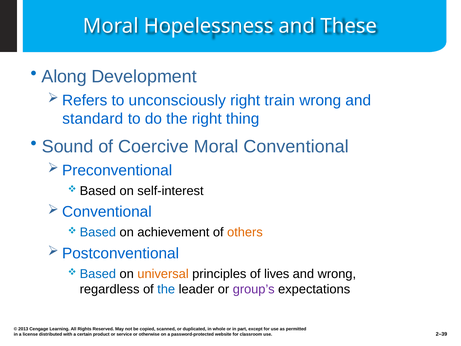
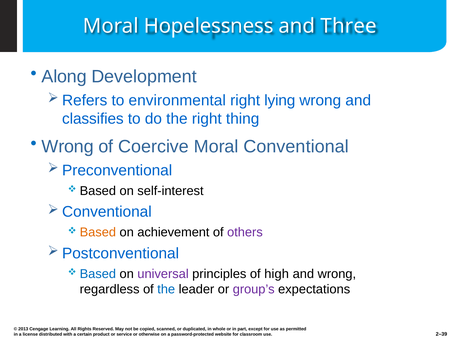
These: These -> Three
unconsciously: unconsciously -> environmental
train: train -> lying
standard: standard -> classifies
Sound at (68, 146): Sound -> Wrong
Based at (98, 232) colour: blue -> orange
others colour: orange -> purple
universal colour: orange -> purple
lives: lives -> high
